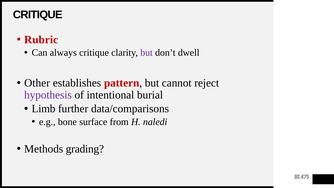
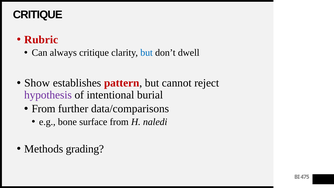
but at (147, 53) colour: purple -> blue
Other: Other -> Show
Limb at (44, 109): Limb -> From
